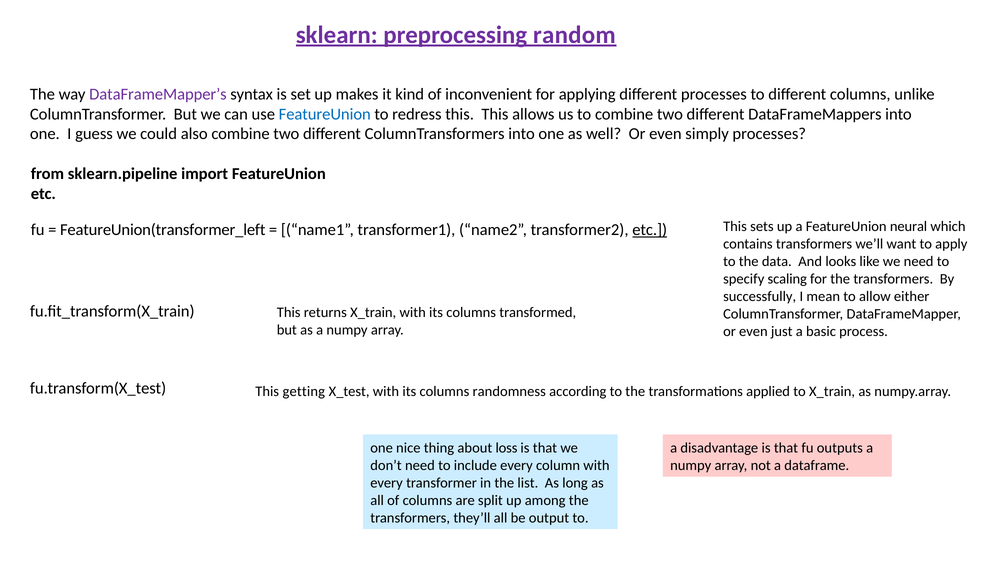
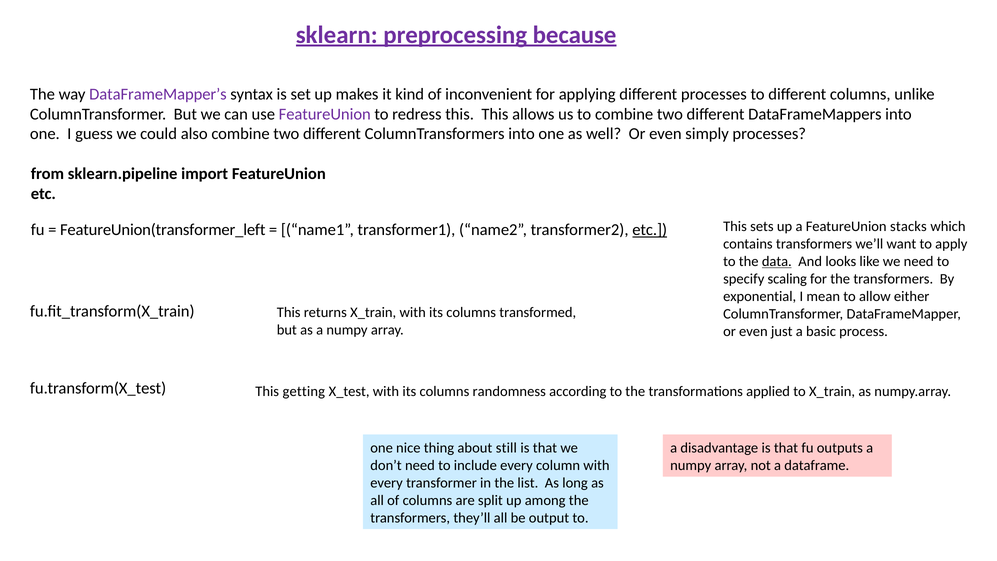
random: random -> because
FeatureUnion at (325, 114) colour: blue -> purple
neural: neural -> stacks
data underline: none -> present
successfully: successfully -> exponential
loss: loss -> still
